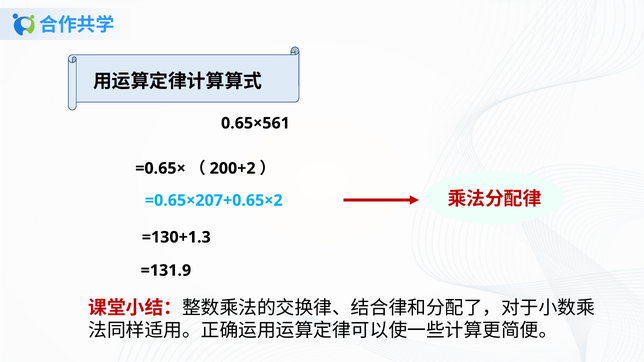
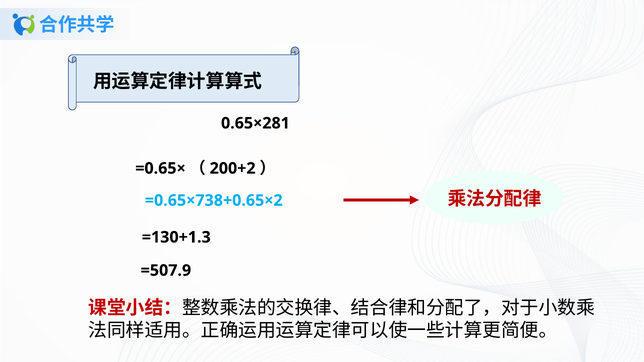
0.65×561: 0.65×561 -> 0.65×281
=0.65×207+0.65×2: =0.65×207+0.65×2 -> =0.65×738+0.65×2
=131.9: =131.9 -> =507.9
